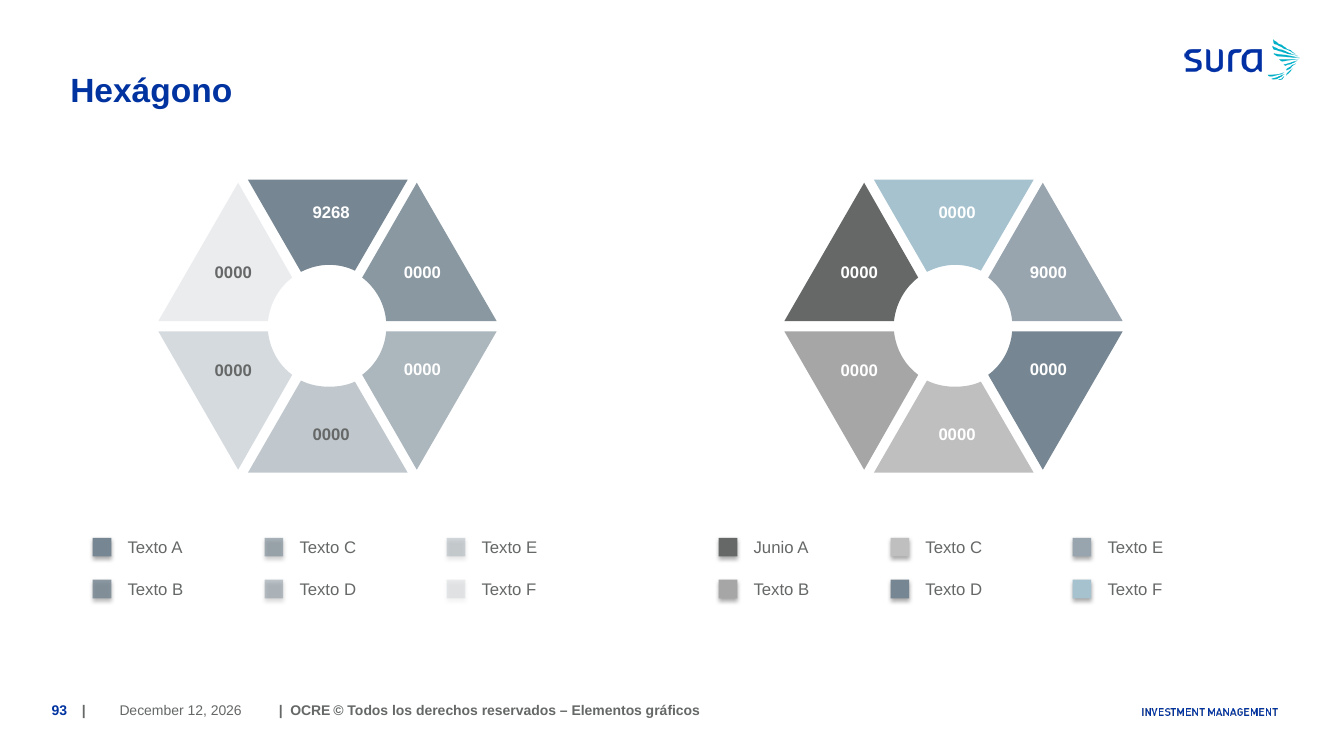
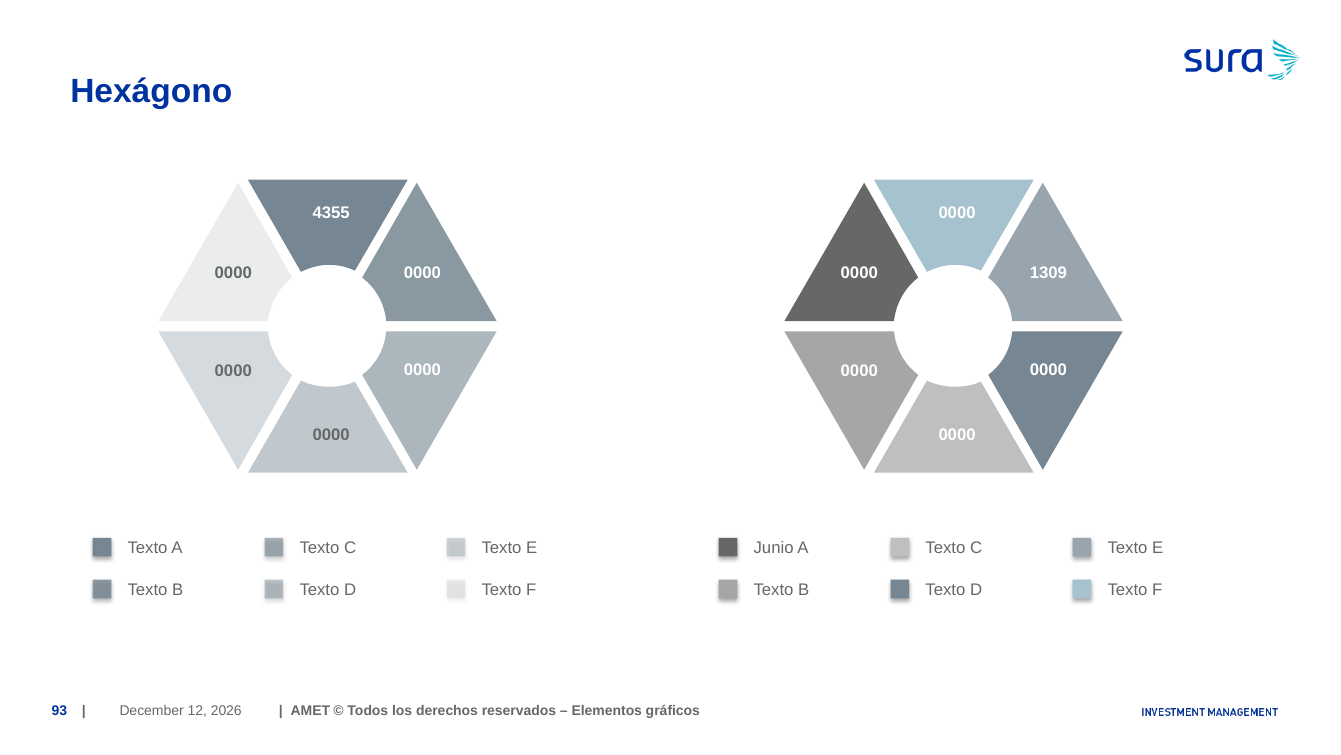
9268: 9268 -> 4355
9000: 9000 -> 1309
OCRE: OCRE -> AMET
